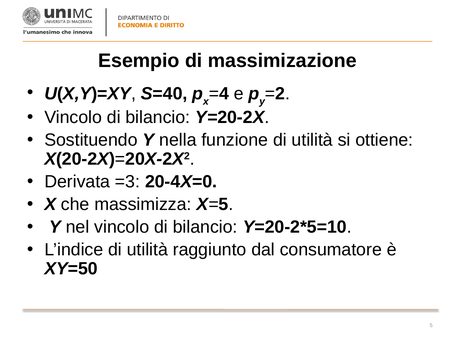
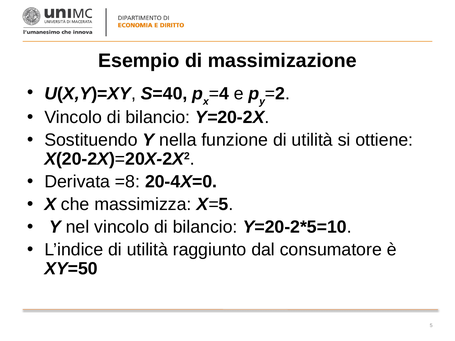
=3: =3 -> =8
